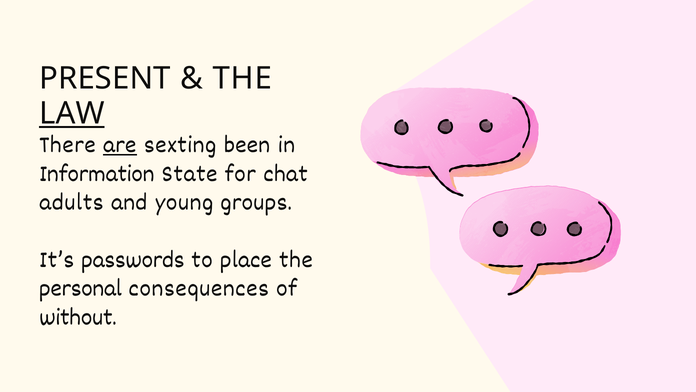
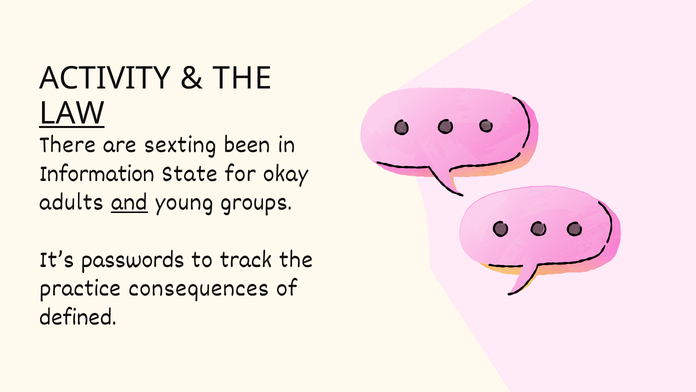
PRESENT: PRESENT -> ACTIVITY
are underline: present -> none
chat: chat -> okay
and underline: none -> present
place: place -> track
personal: personal -> practice
without: without -> defined
